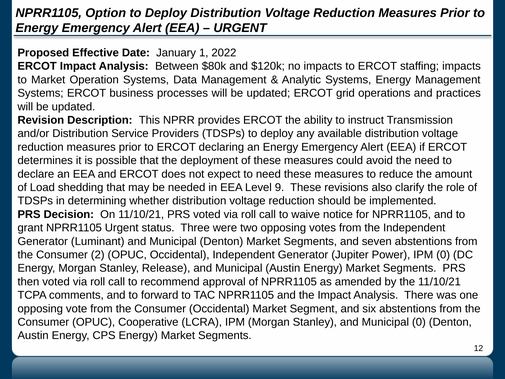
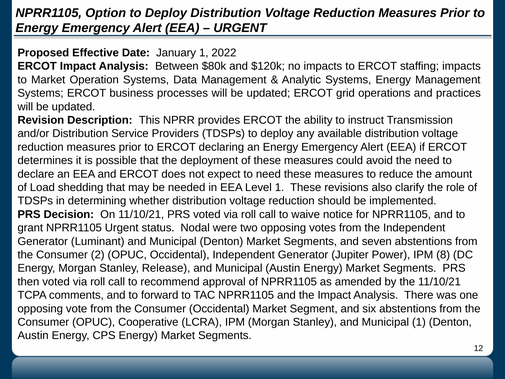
Level 9: 9 -> 1
Three: Three -> Nodal
IPM 0: 0 -> 8
Municipal 0: 0 -> 1
